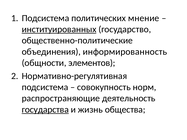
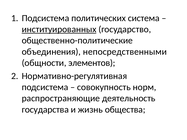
мнение: мнение -> система
информированность: информированность -> непосредственными
государства underline: present -> none
